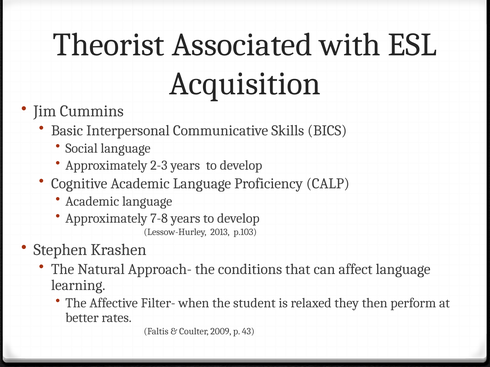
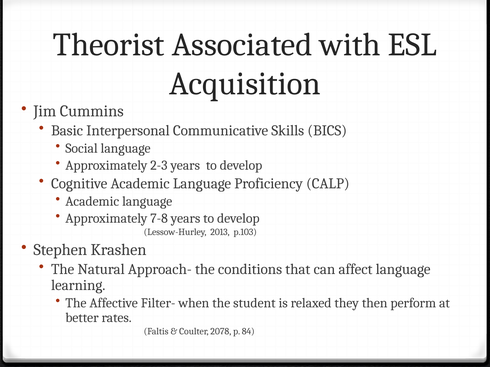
2009: 2009 -> 2078
43: 43 -> 84
